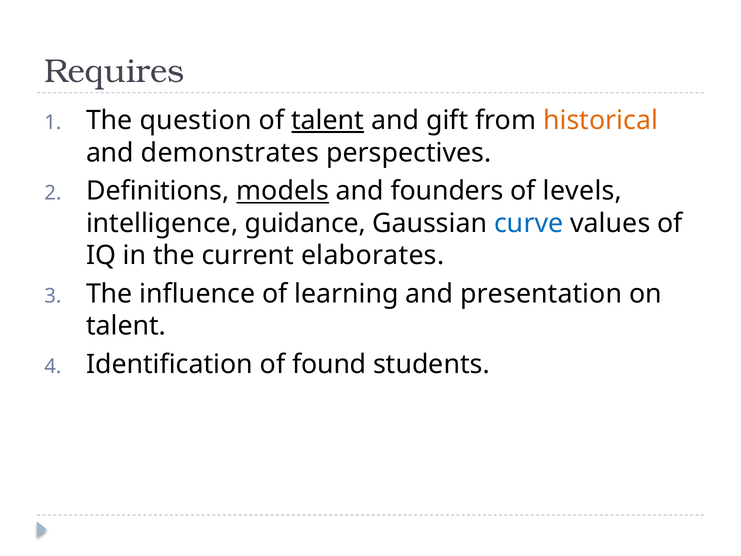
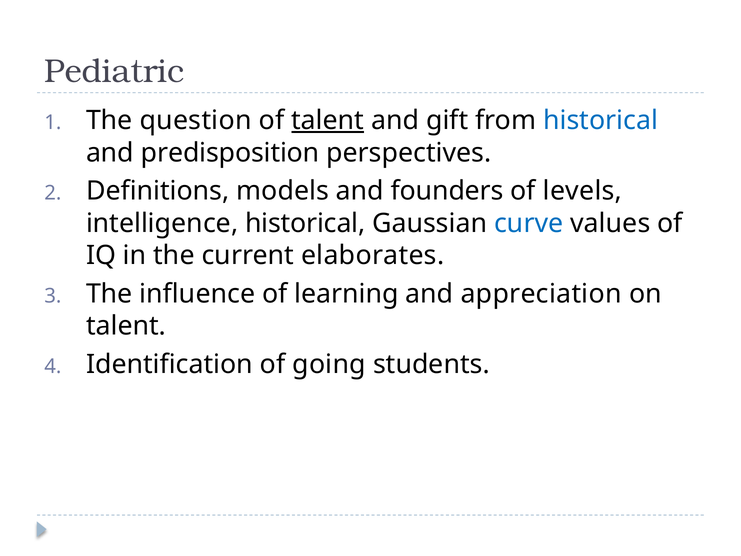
Requires: Requires -> Pediatric
historical at (601, 120) colour: orange -> blue
demonstrates: demonstrates -> predisposition
models underline: present -> none
intelligence guidance: guidance -> historical
presentation: presentation -> appreciation
found: found -> going
